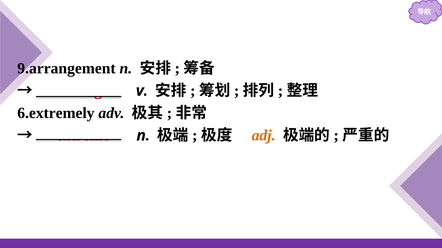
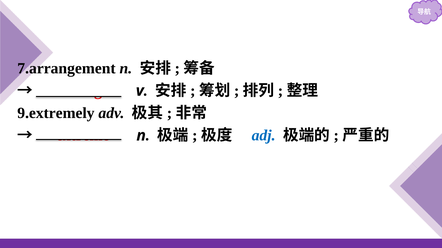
9.arrangement: 9.arrangement -> 7.arrangement
6.extremely: 6.extremely -> 9.extremely
adj colour: orange -> blue
